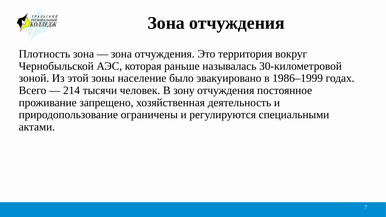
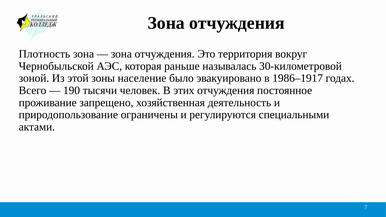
1986–1999: 1986–1999 -> 1986–1917
214: 214 -> 190
зону: зону -> этих
